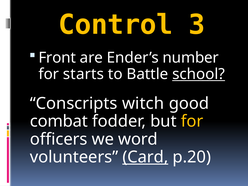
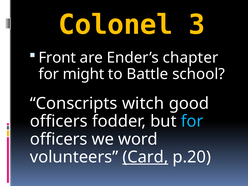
Control: Control -> Colonel
number: number -> chapter
starts: starts -> might
school underline: present -> none
combat at (59, 121): combat -> officers
for at (192, 121) colour: yellow -> light blue
